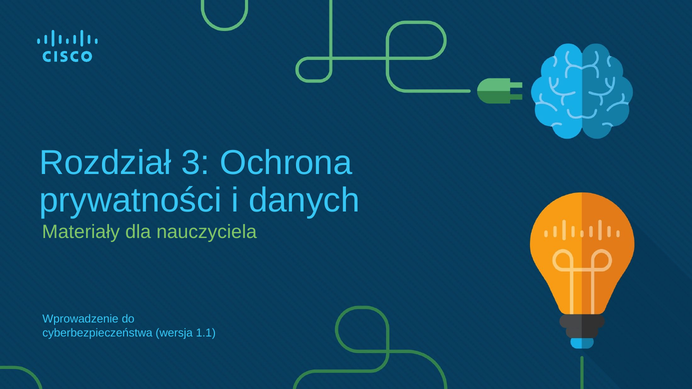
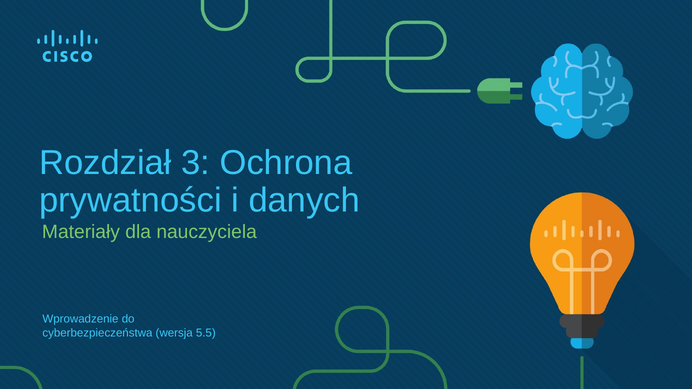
1.1: 1.1 -> 5.5
